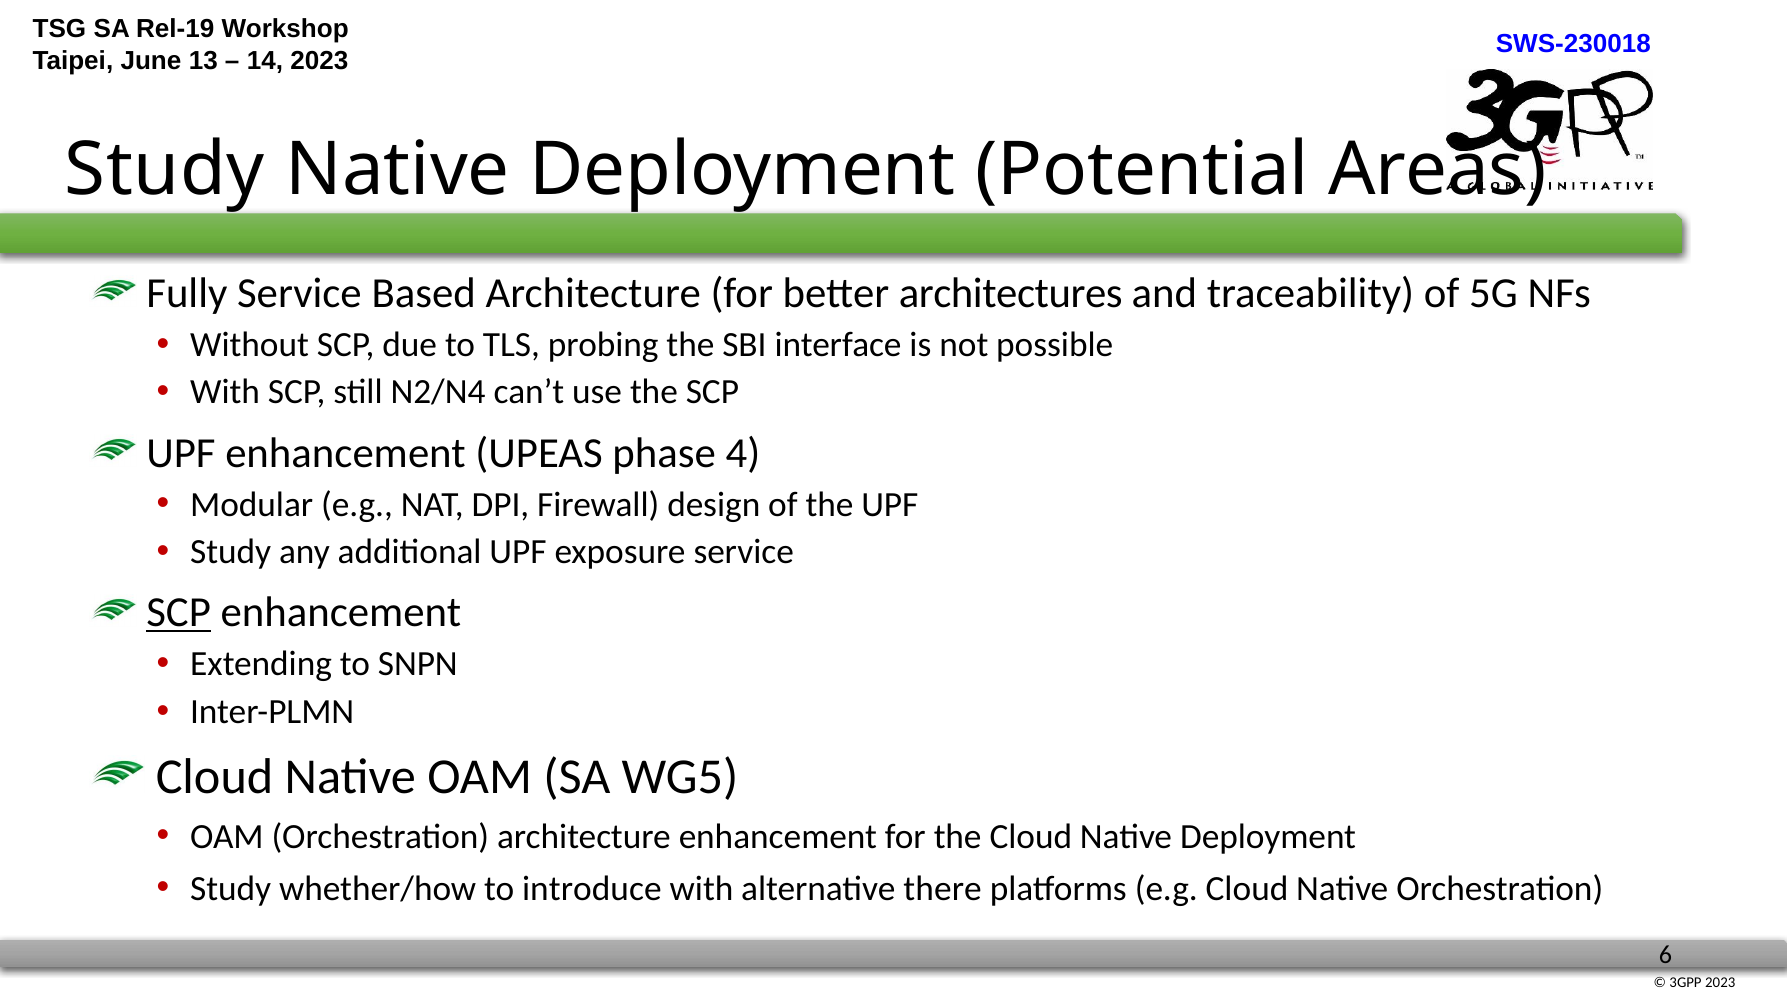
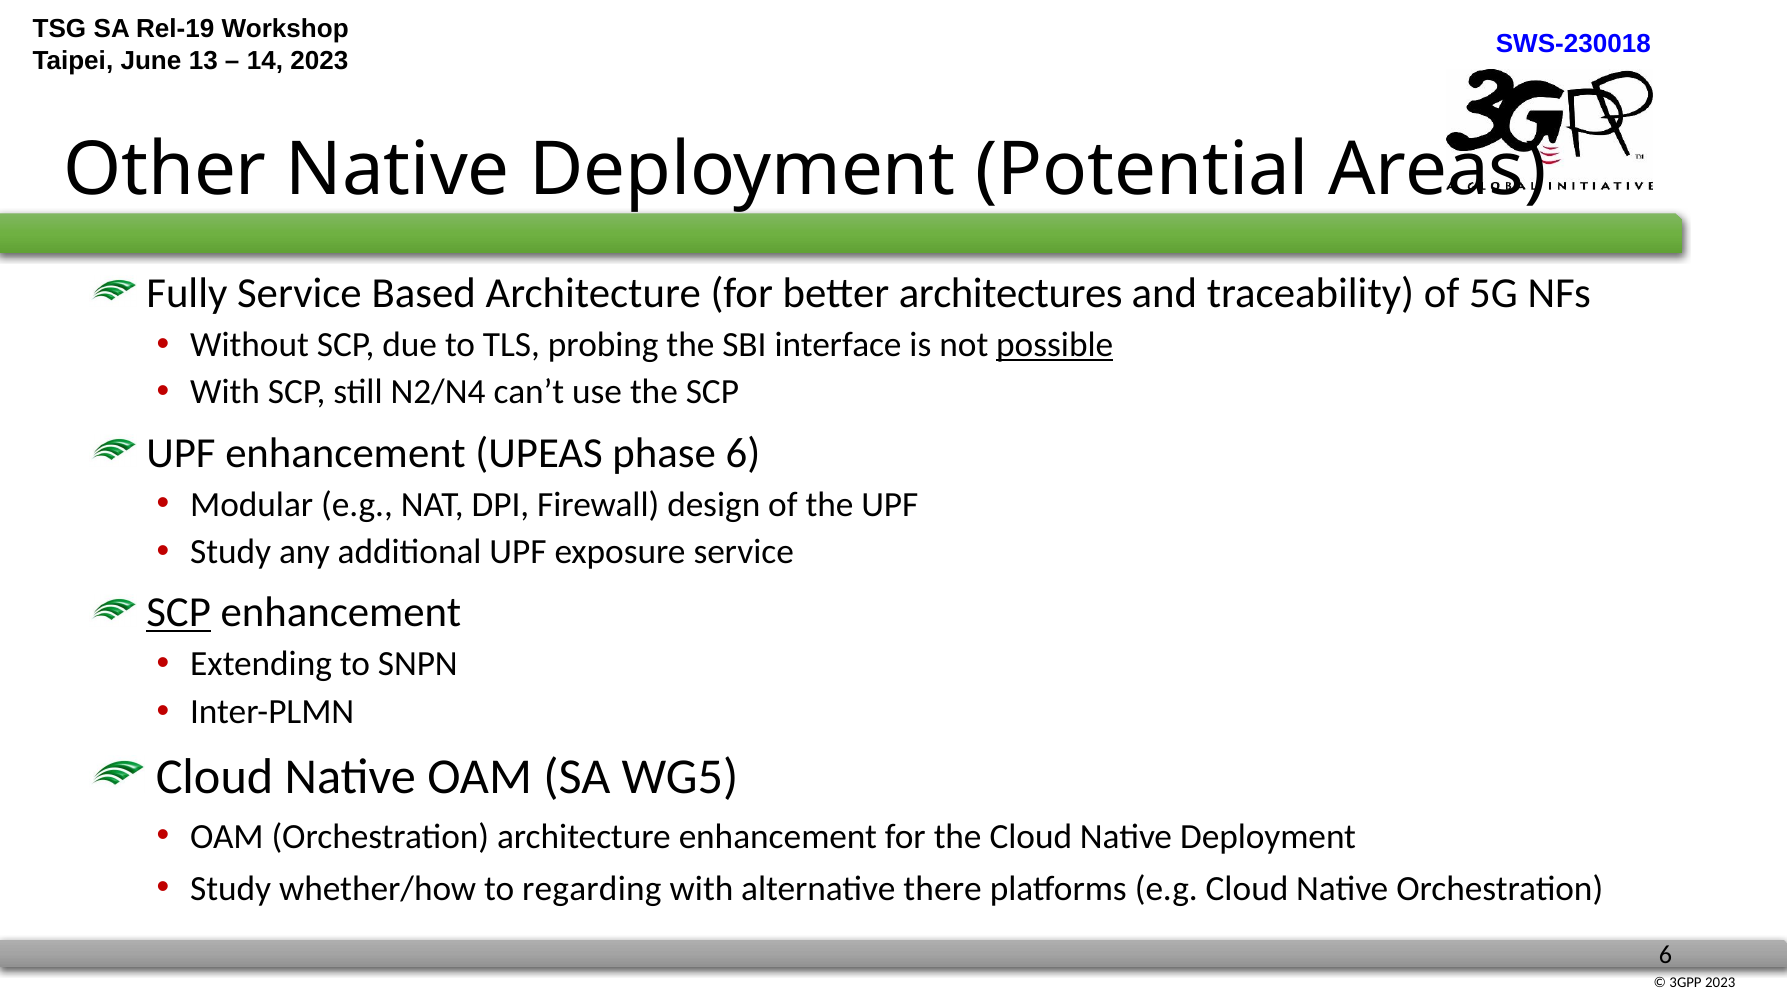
Study at (165, 170): Study -> Other
possible underline: none -> present
phase 4: 4 -> 6
introduce: introduce -> regarding
